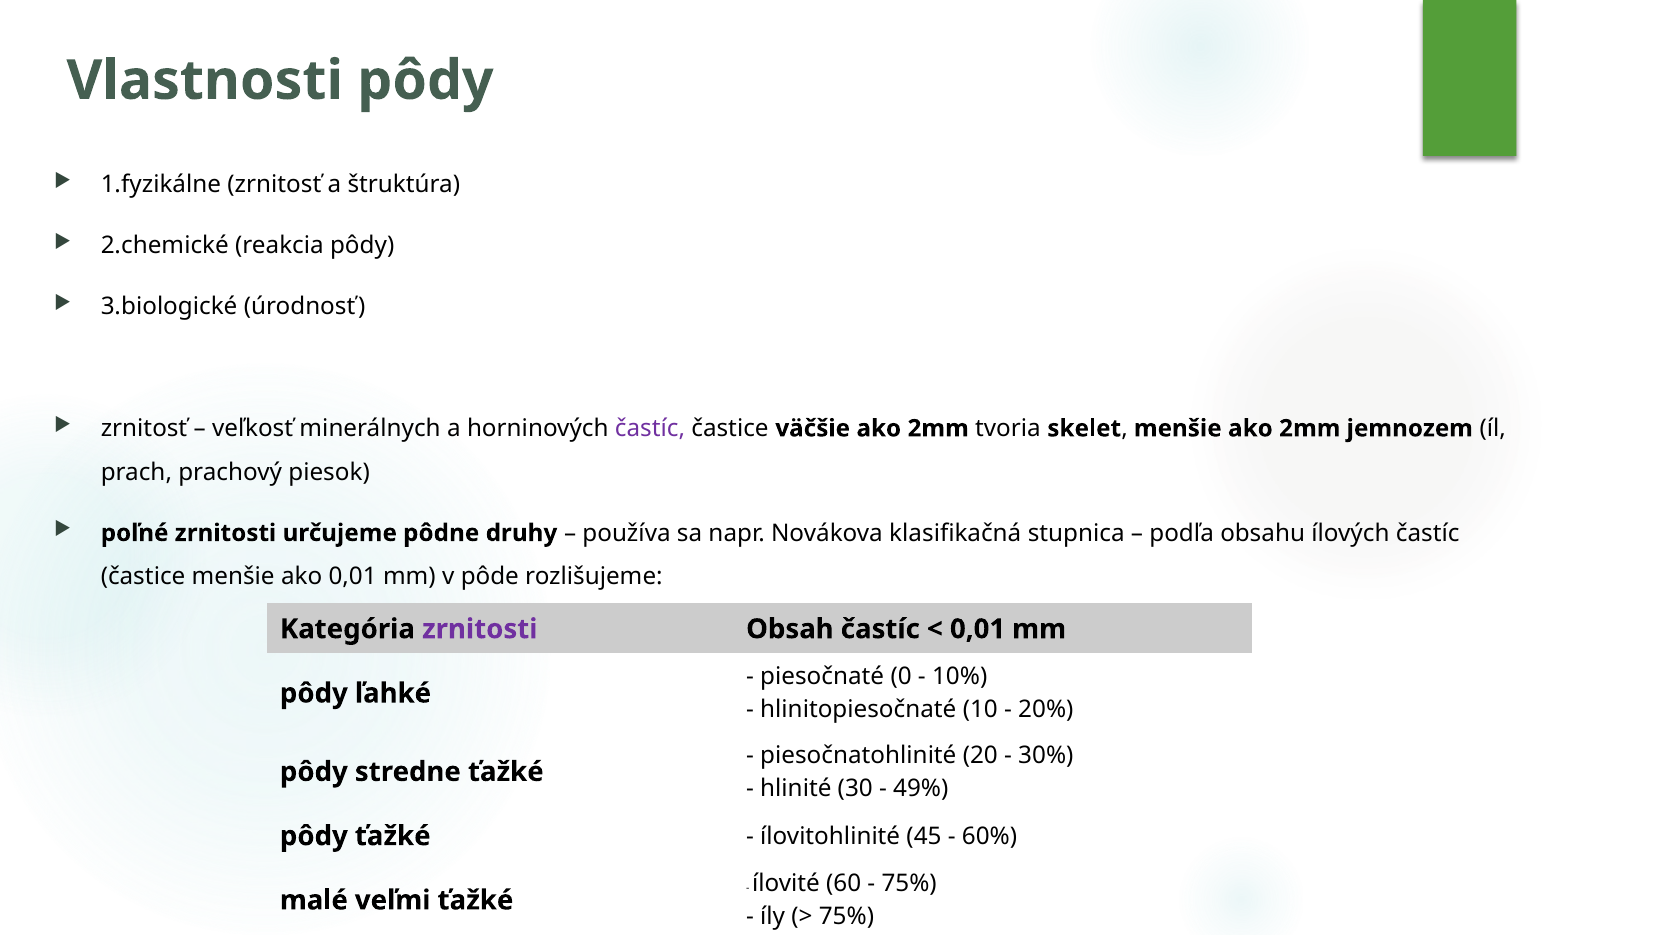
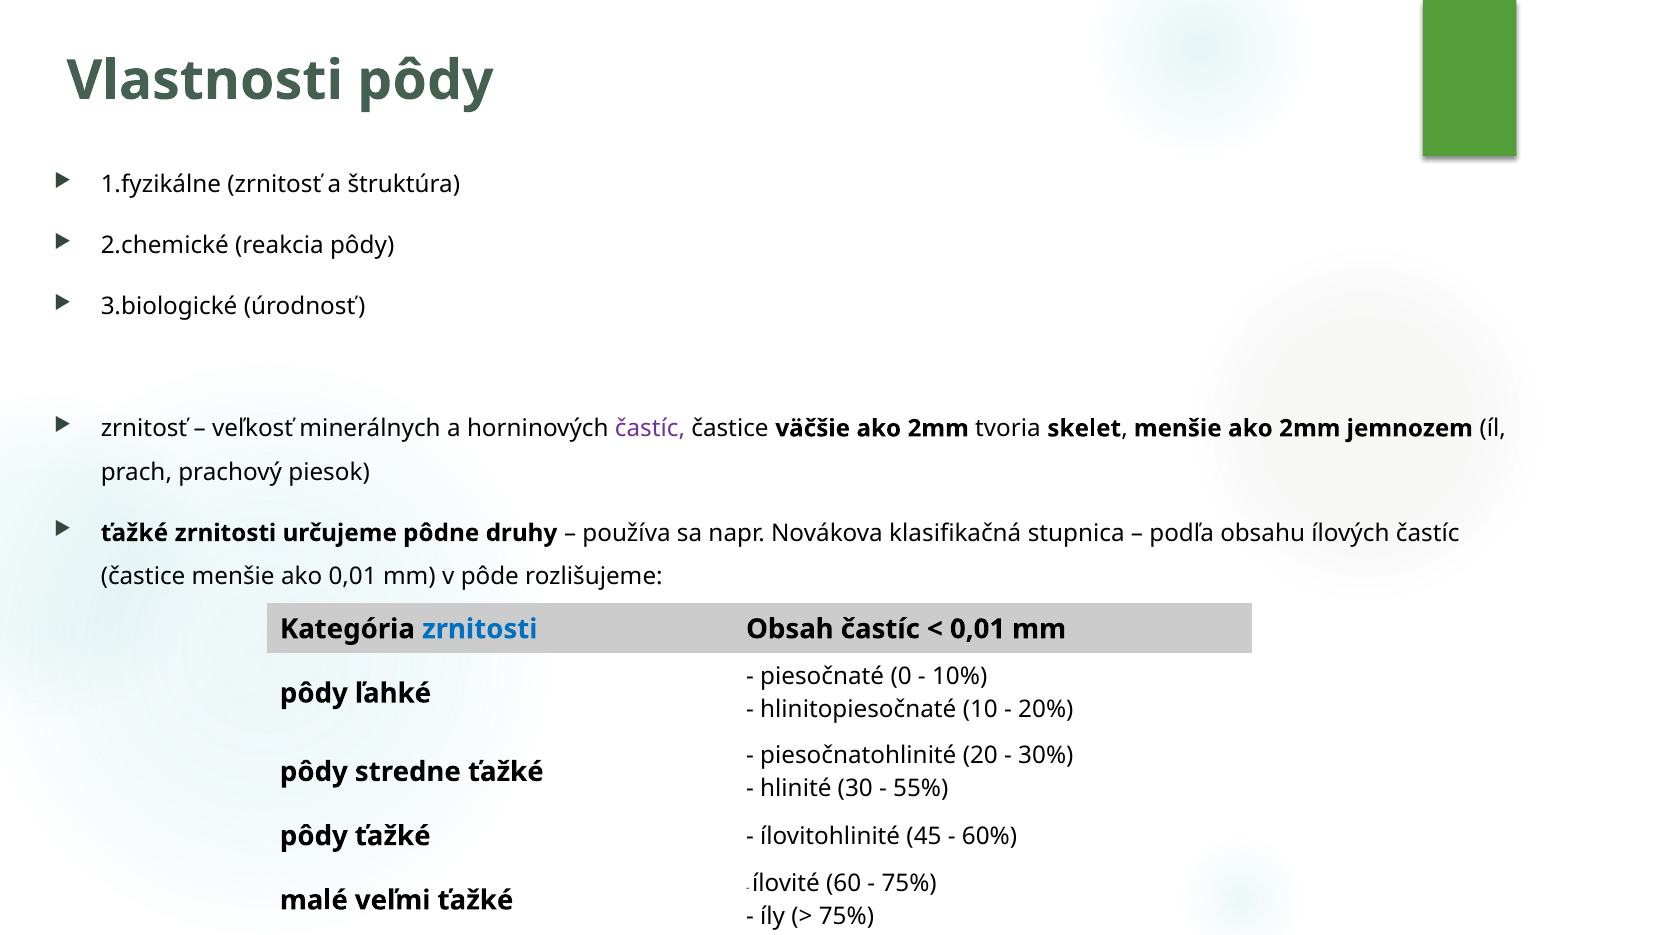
poľné at (135, 533): poľné -> ťažké
zrnitosti at (480, 629) colour: purple -> blue
49%: 49% -> 55%
